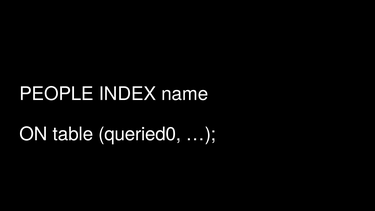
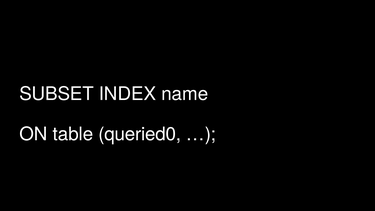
PEOPLE: PEOPLE -> SUBSET
